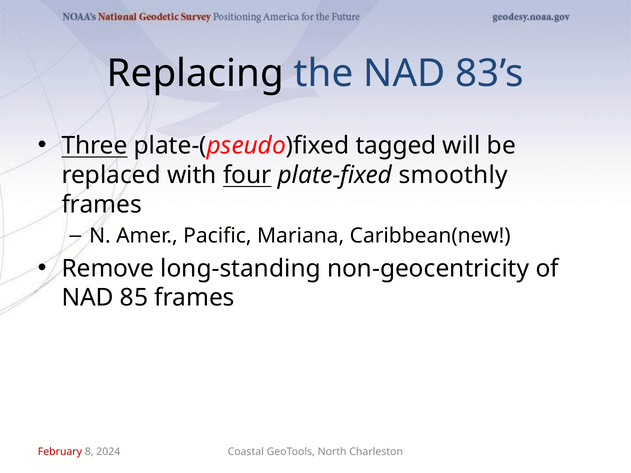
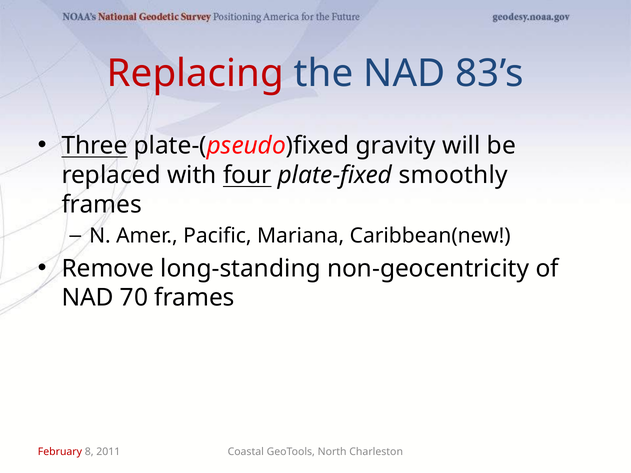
Replacing colour: black -> red
tagged: tagged -> gravity
85: 85 -> 70
2024: 2024 -> 2011
